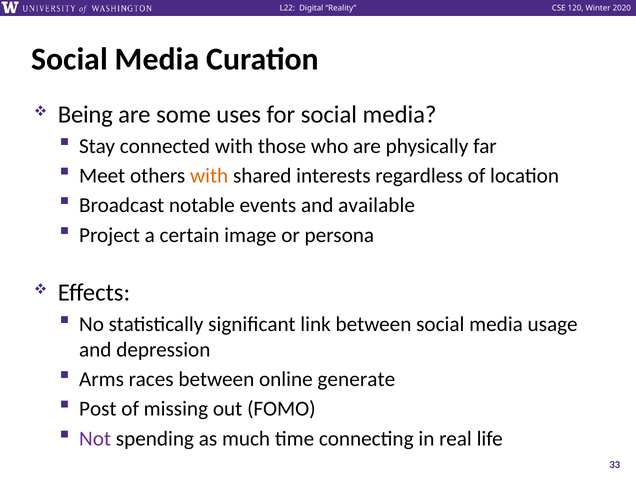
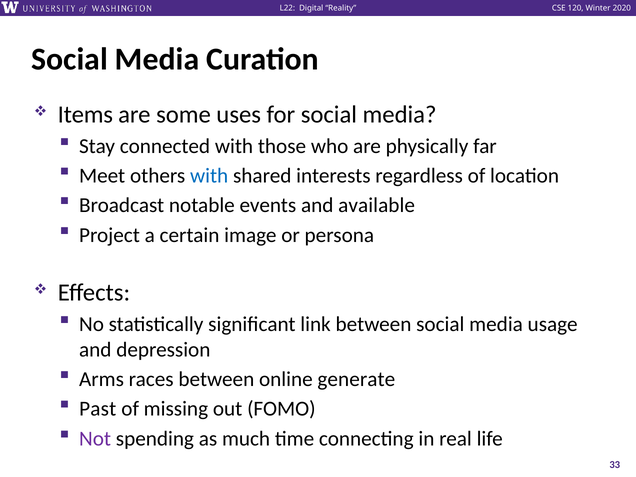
Being: Being -> Items
with at (209, 176) colour: orange -> blue
Post: Post -> Past
